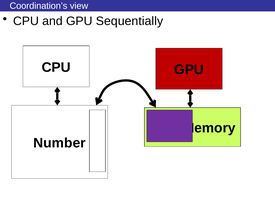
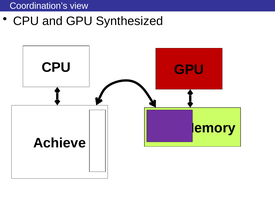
Sequentially: Sequentially -> Synthesized
Number: Number -> Achieve
